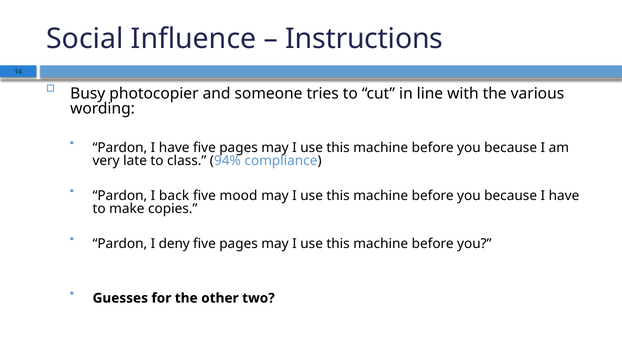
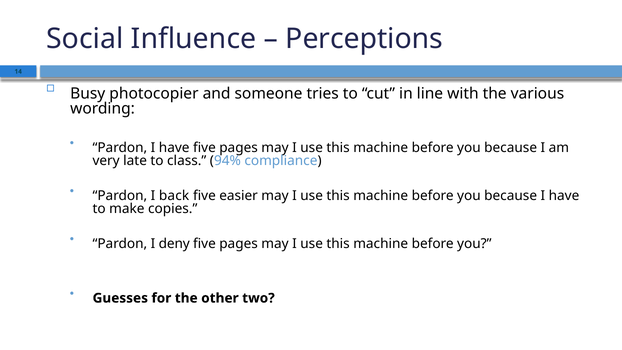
Instructions: Instructions -> Perceptions
mood: mood -> easier
